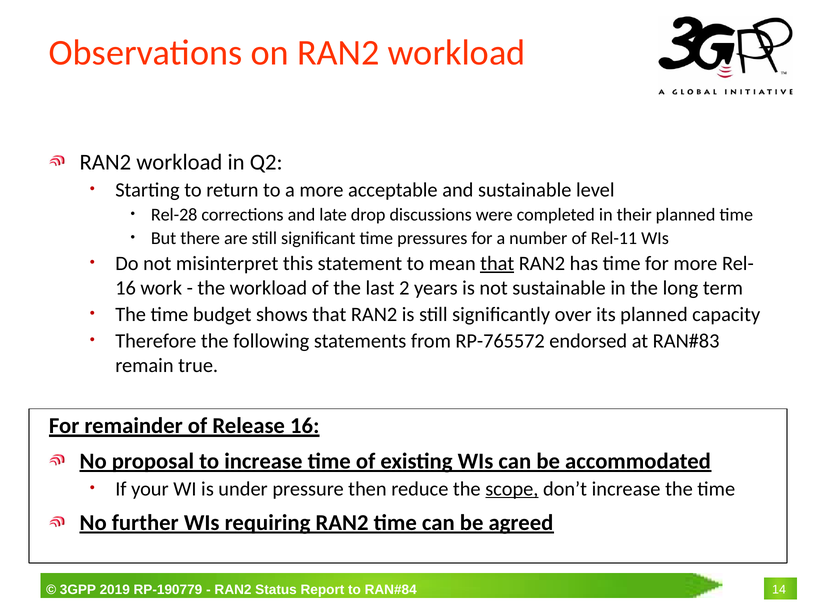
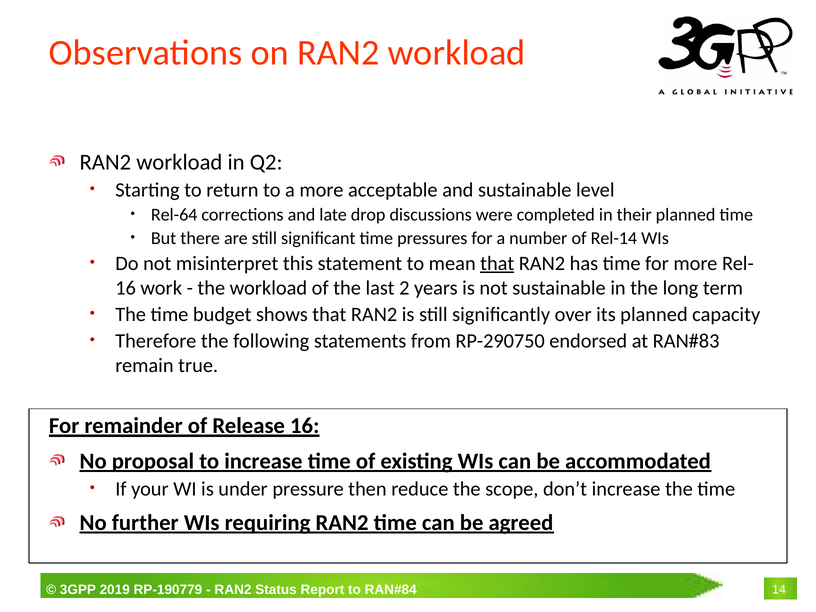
Rel-28: Rel-28 -> Rel-64
Rel-11: Rel-11 -> Rel-14
RP-765572: RP-765572 -> RP-290750
scope underline: present -> none
